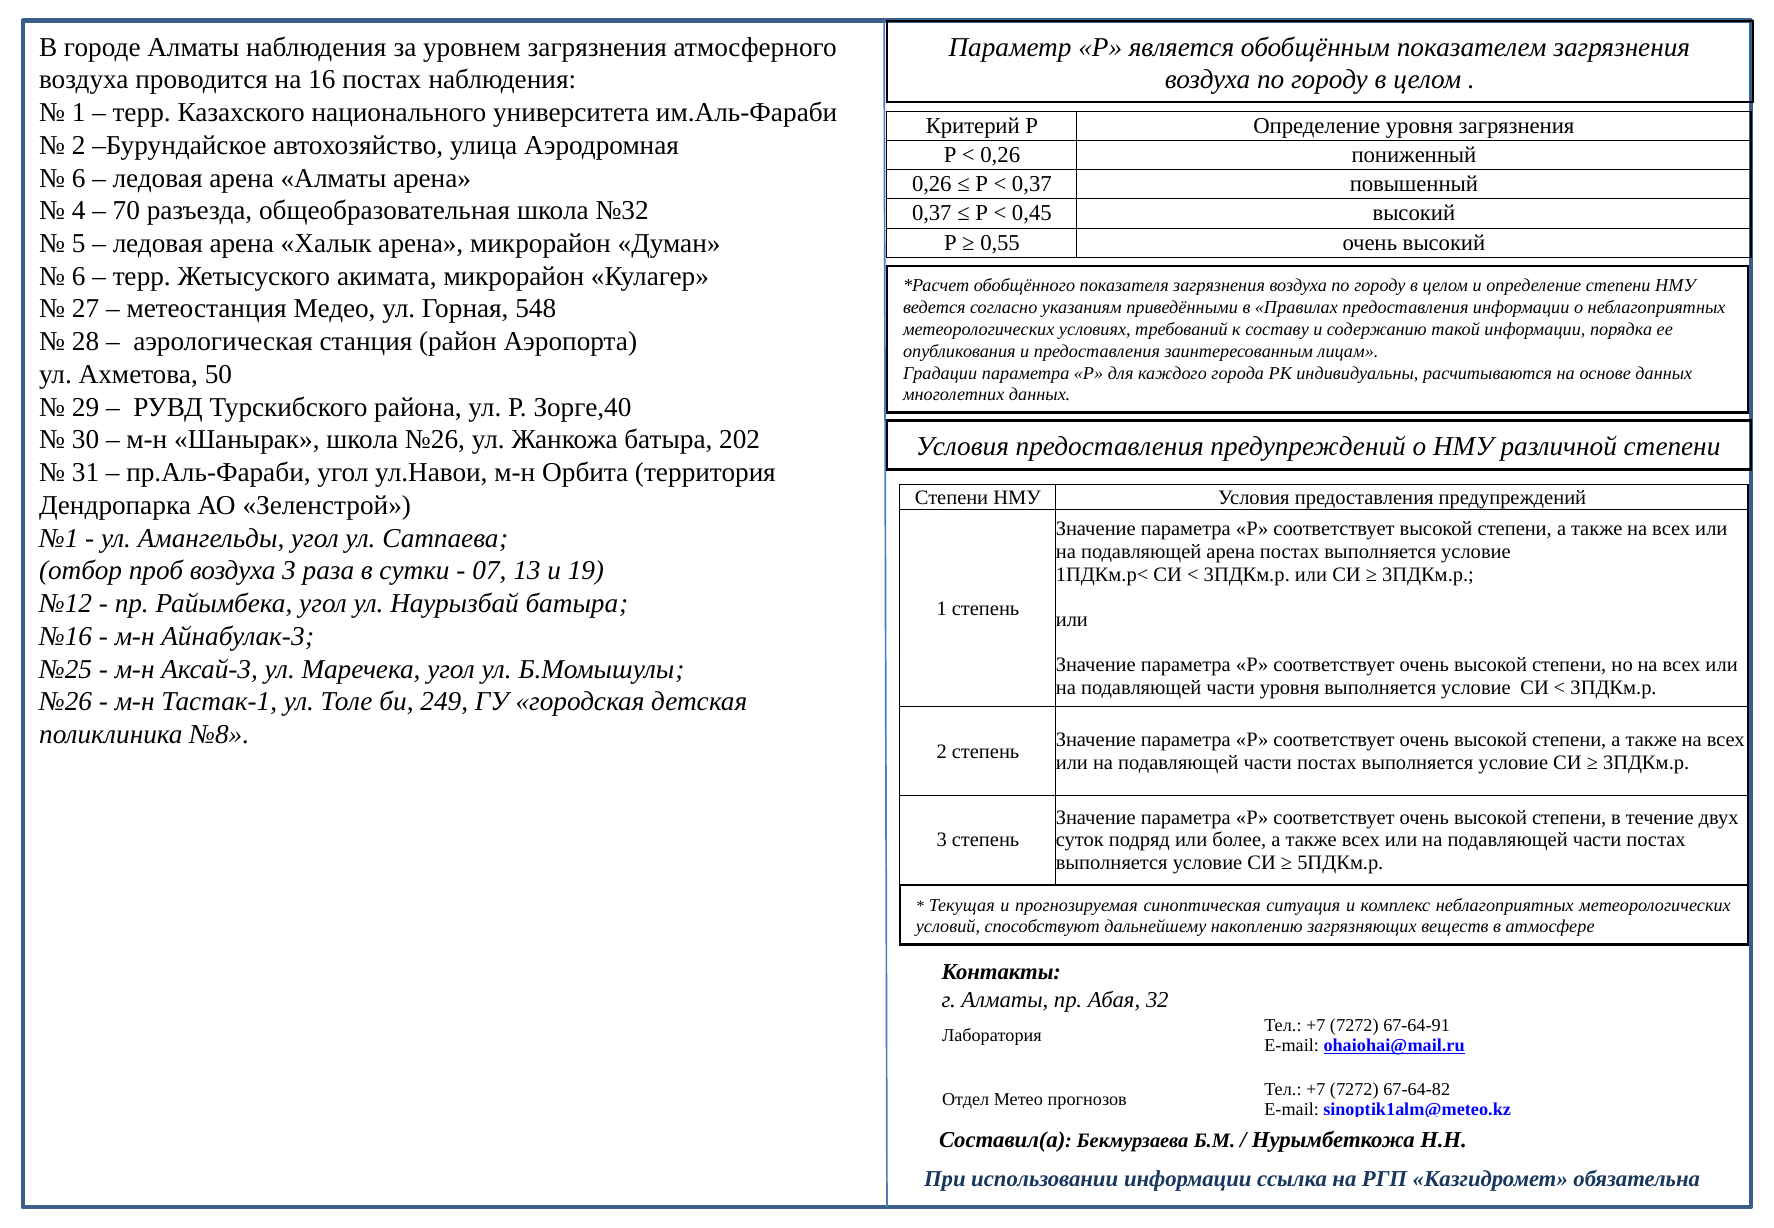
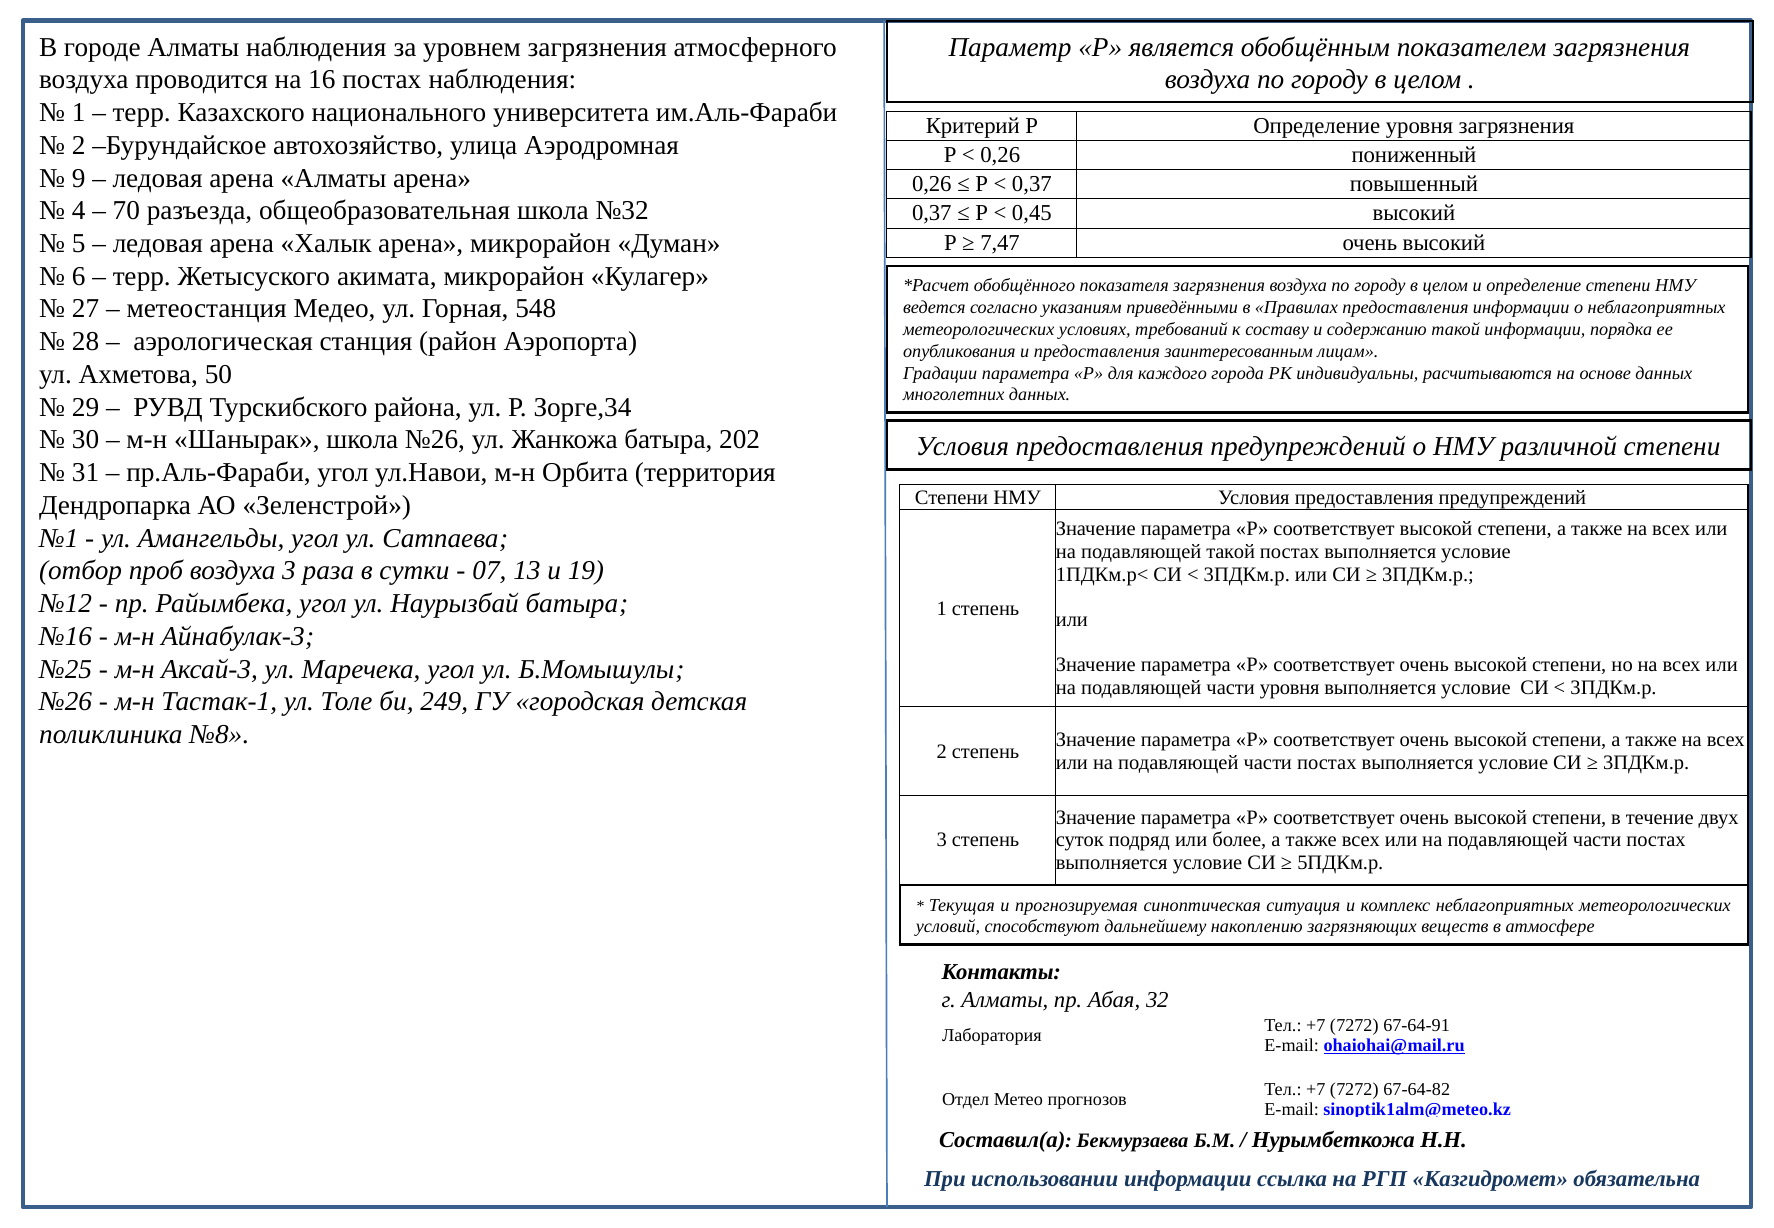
6 at (79, 178): 6 -> 9
0,55: 0,55 -> 7,47
Зорге,40: Зорге,40 -> Зорге,34
подавляющей арена: арена -> такой
